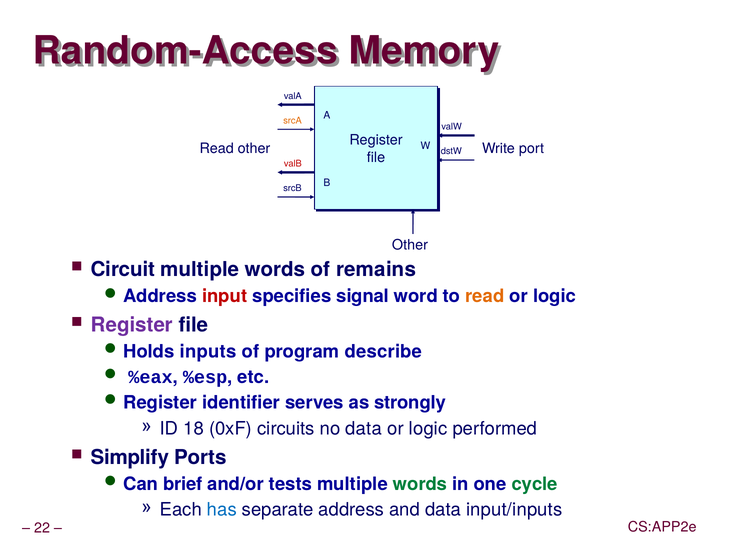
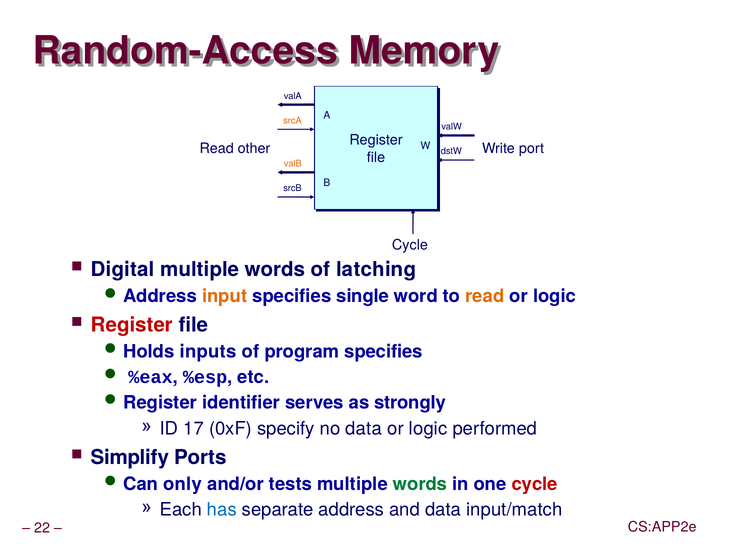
valB colour: red -> orange
Other at (410, 245): Other -> Cycle
Circuit: Circuit -> Digital
remains: remains -> latching
input colour: red -> orange
signal: signal -> single
Register at (132, 325) colour: purple -> red
program describe: describe -> specifies
18: 18 -> 17
circuits: circuits -> specify
brief: brief -> only
cycle at (535, 484) colour: green -> red
input/inputs: input/inputs -> input/match
